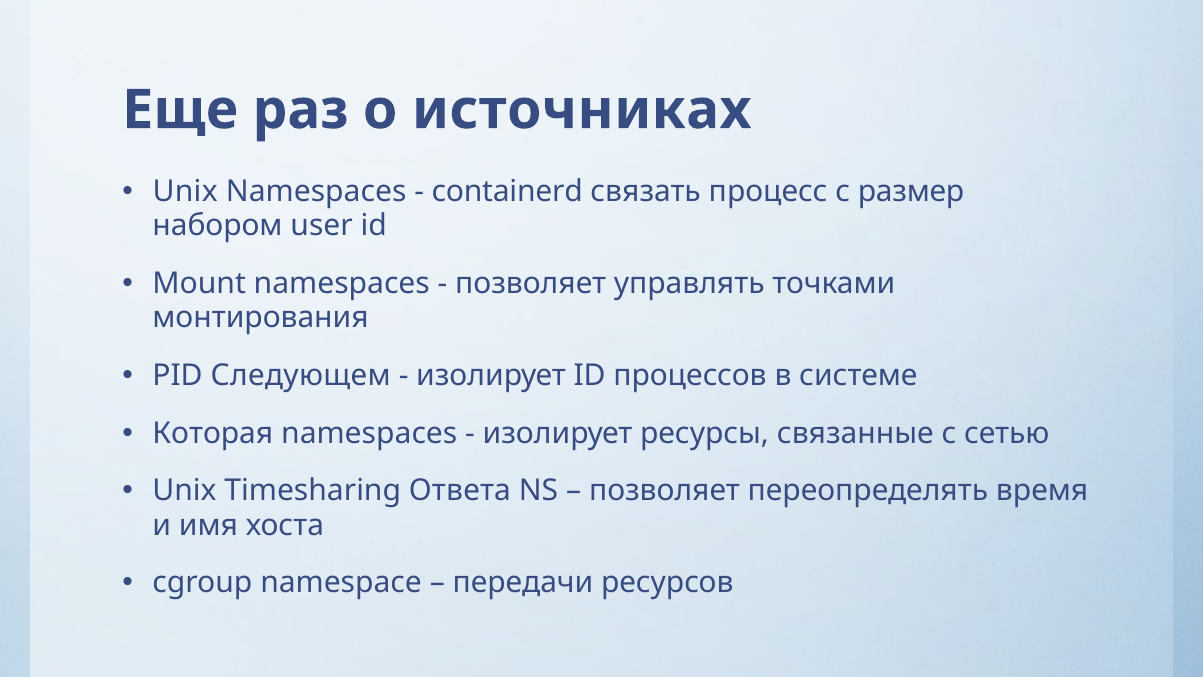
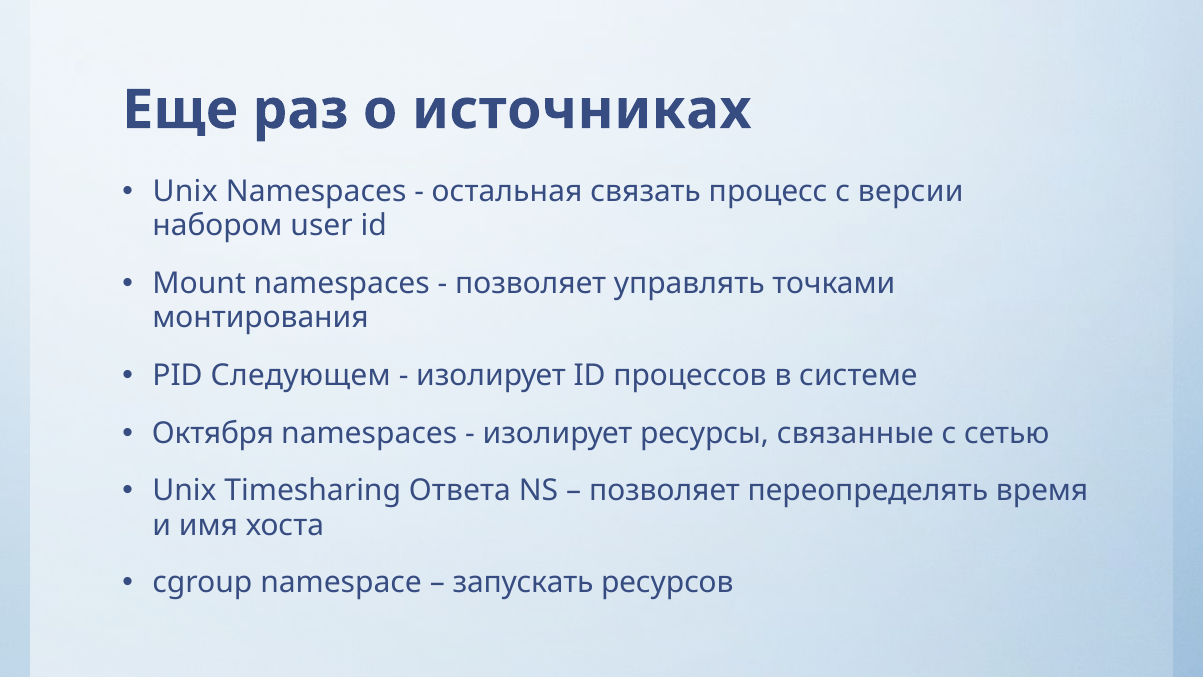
containerd: containerd -> остальная
размер: размер -> версии
Которая: Которая -> Октября
передачи: передачи -> запускать
